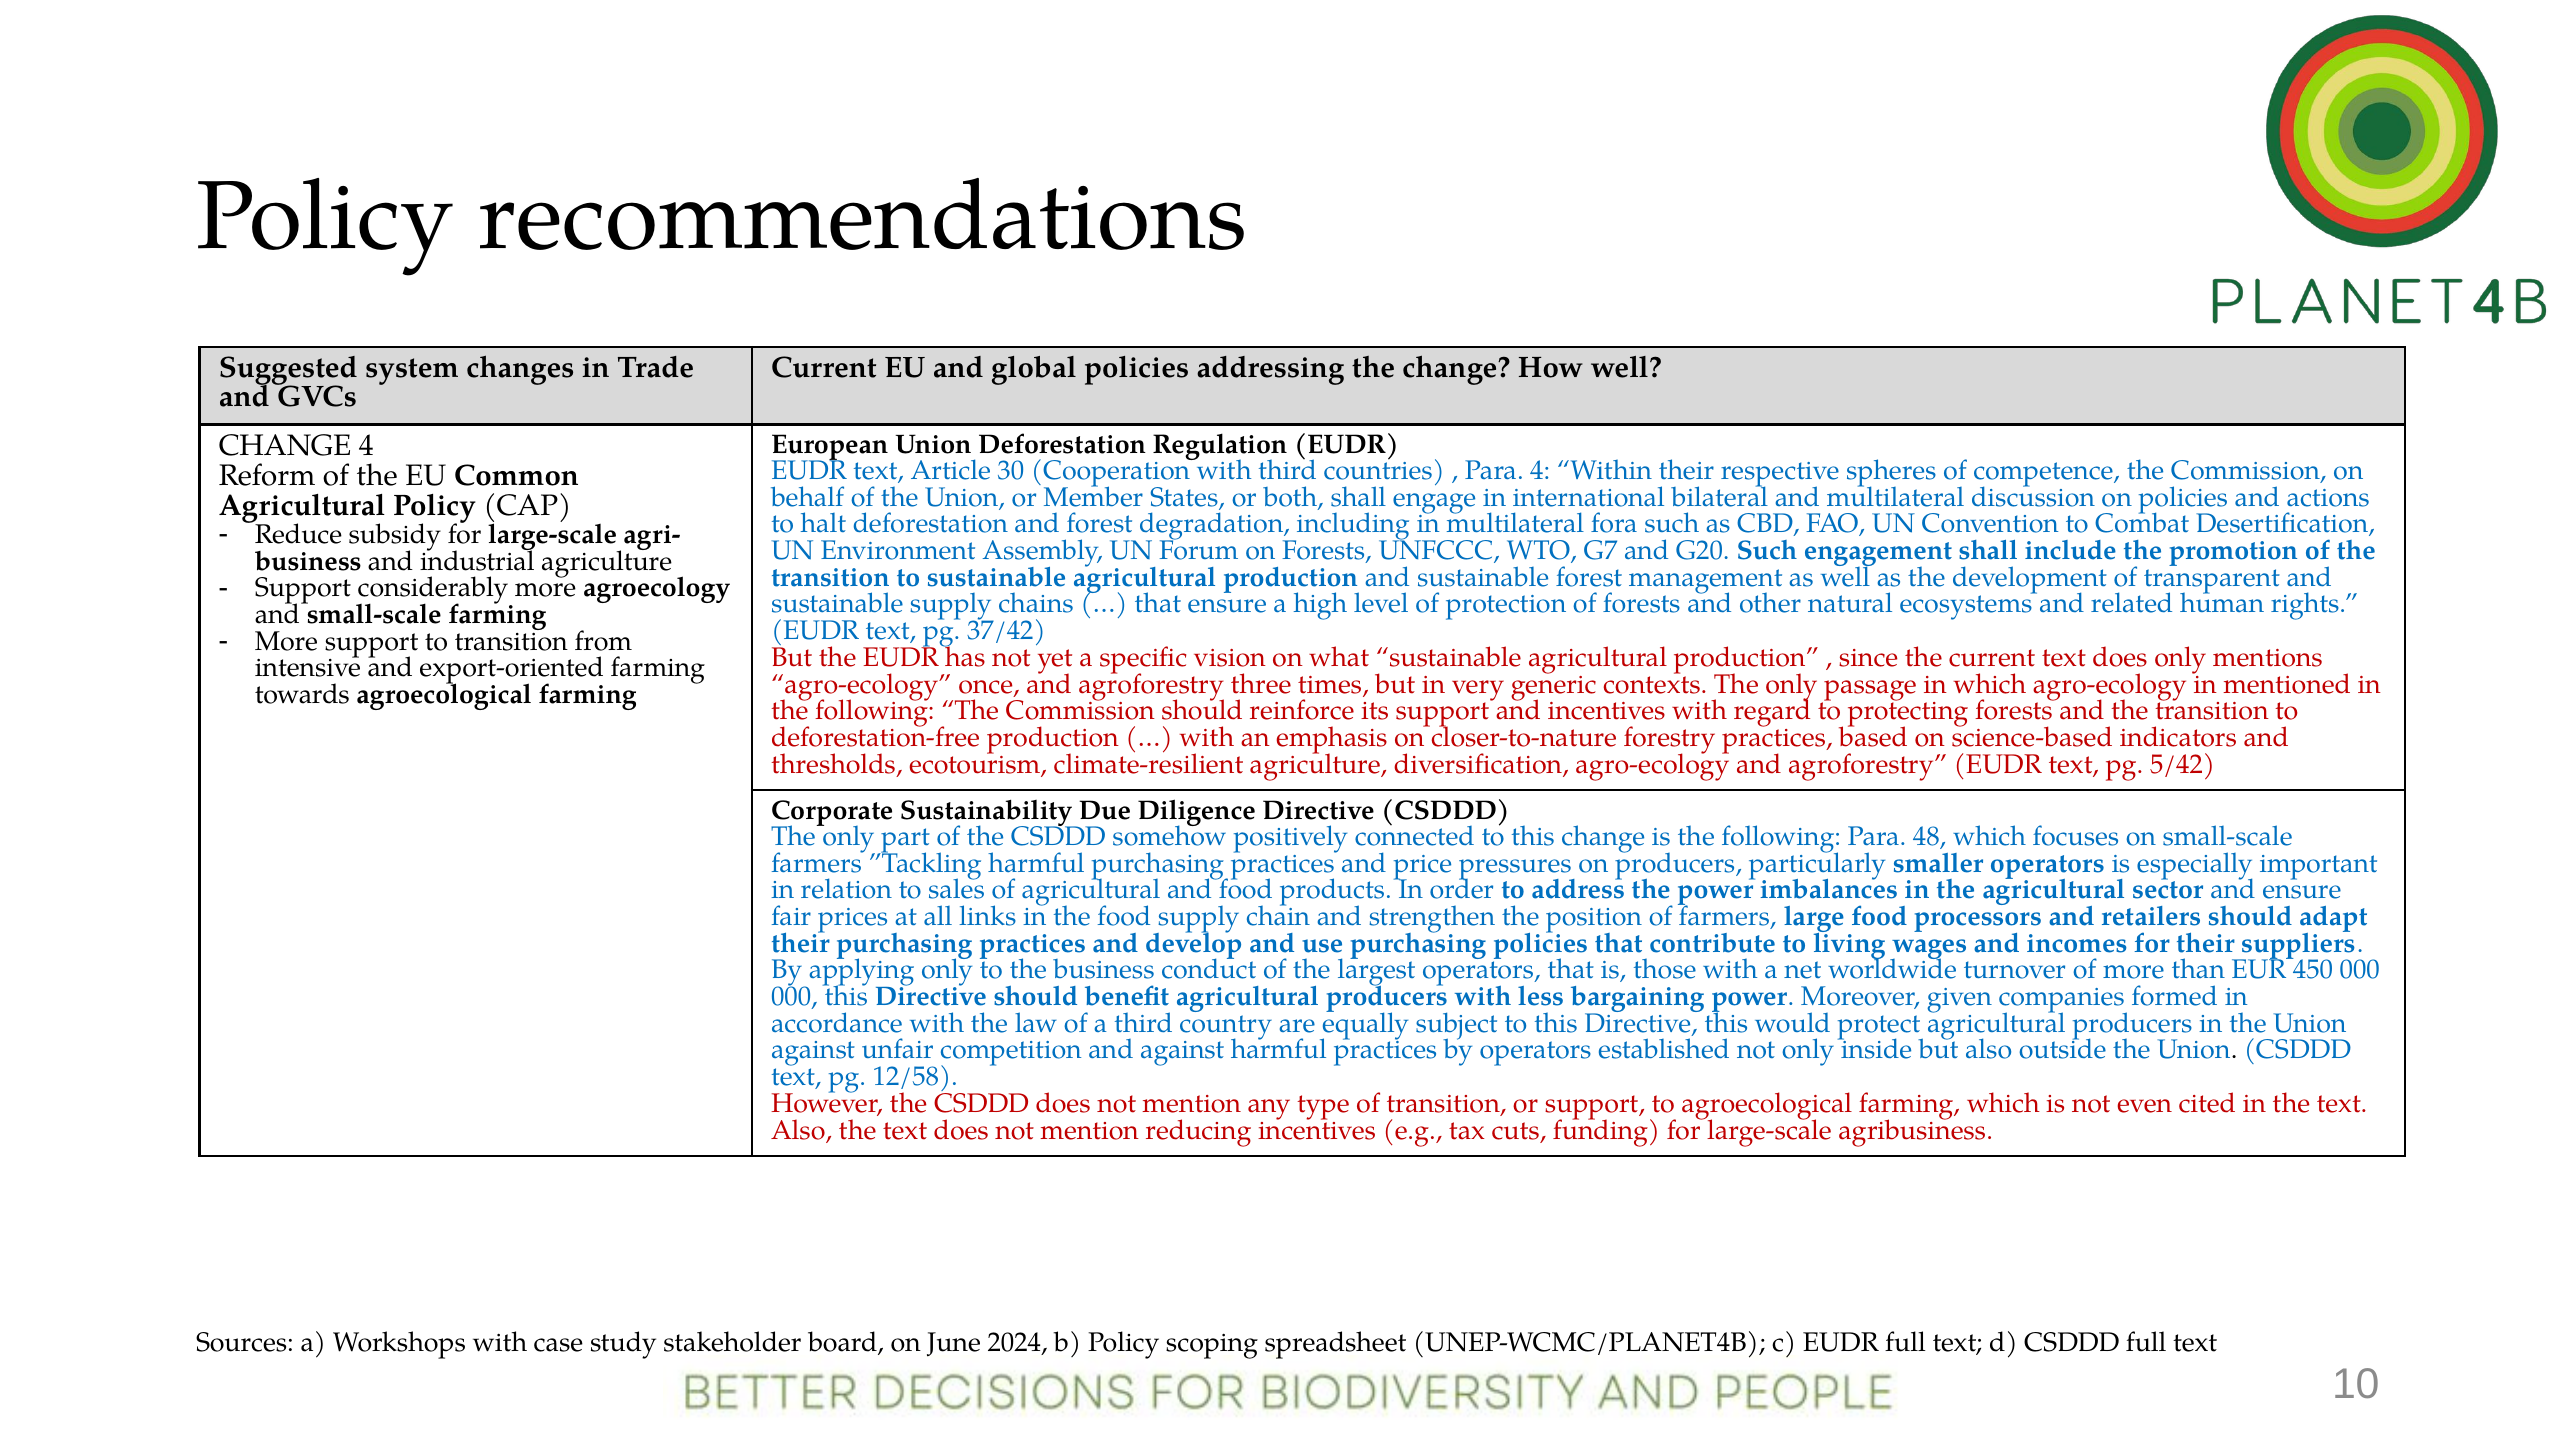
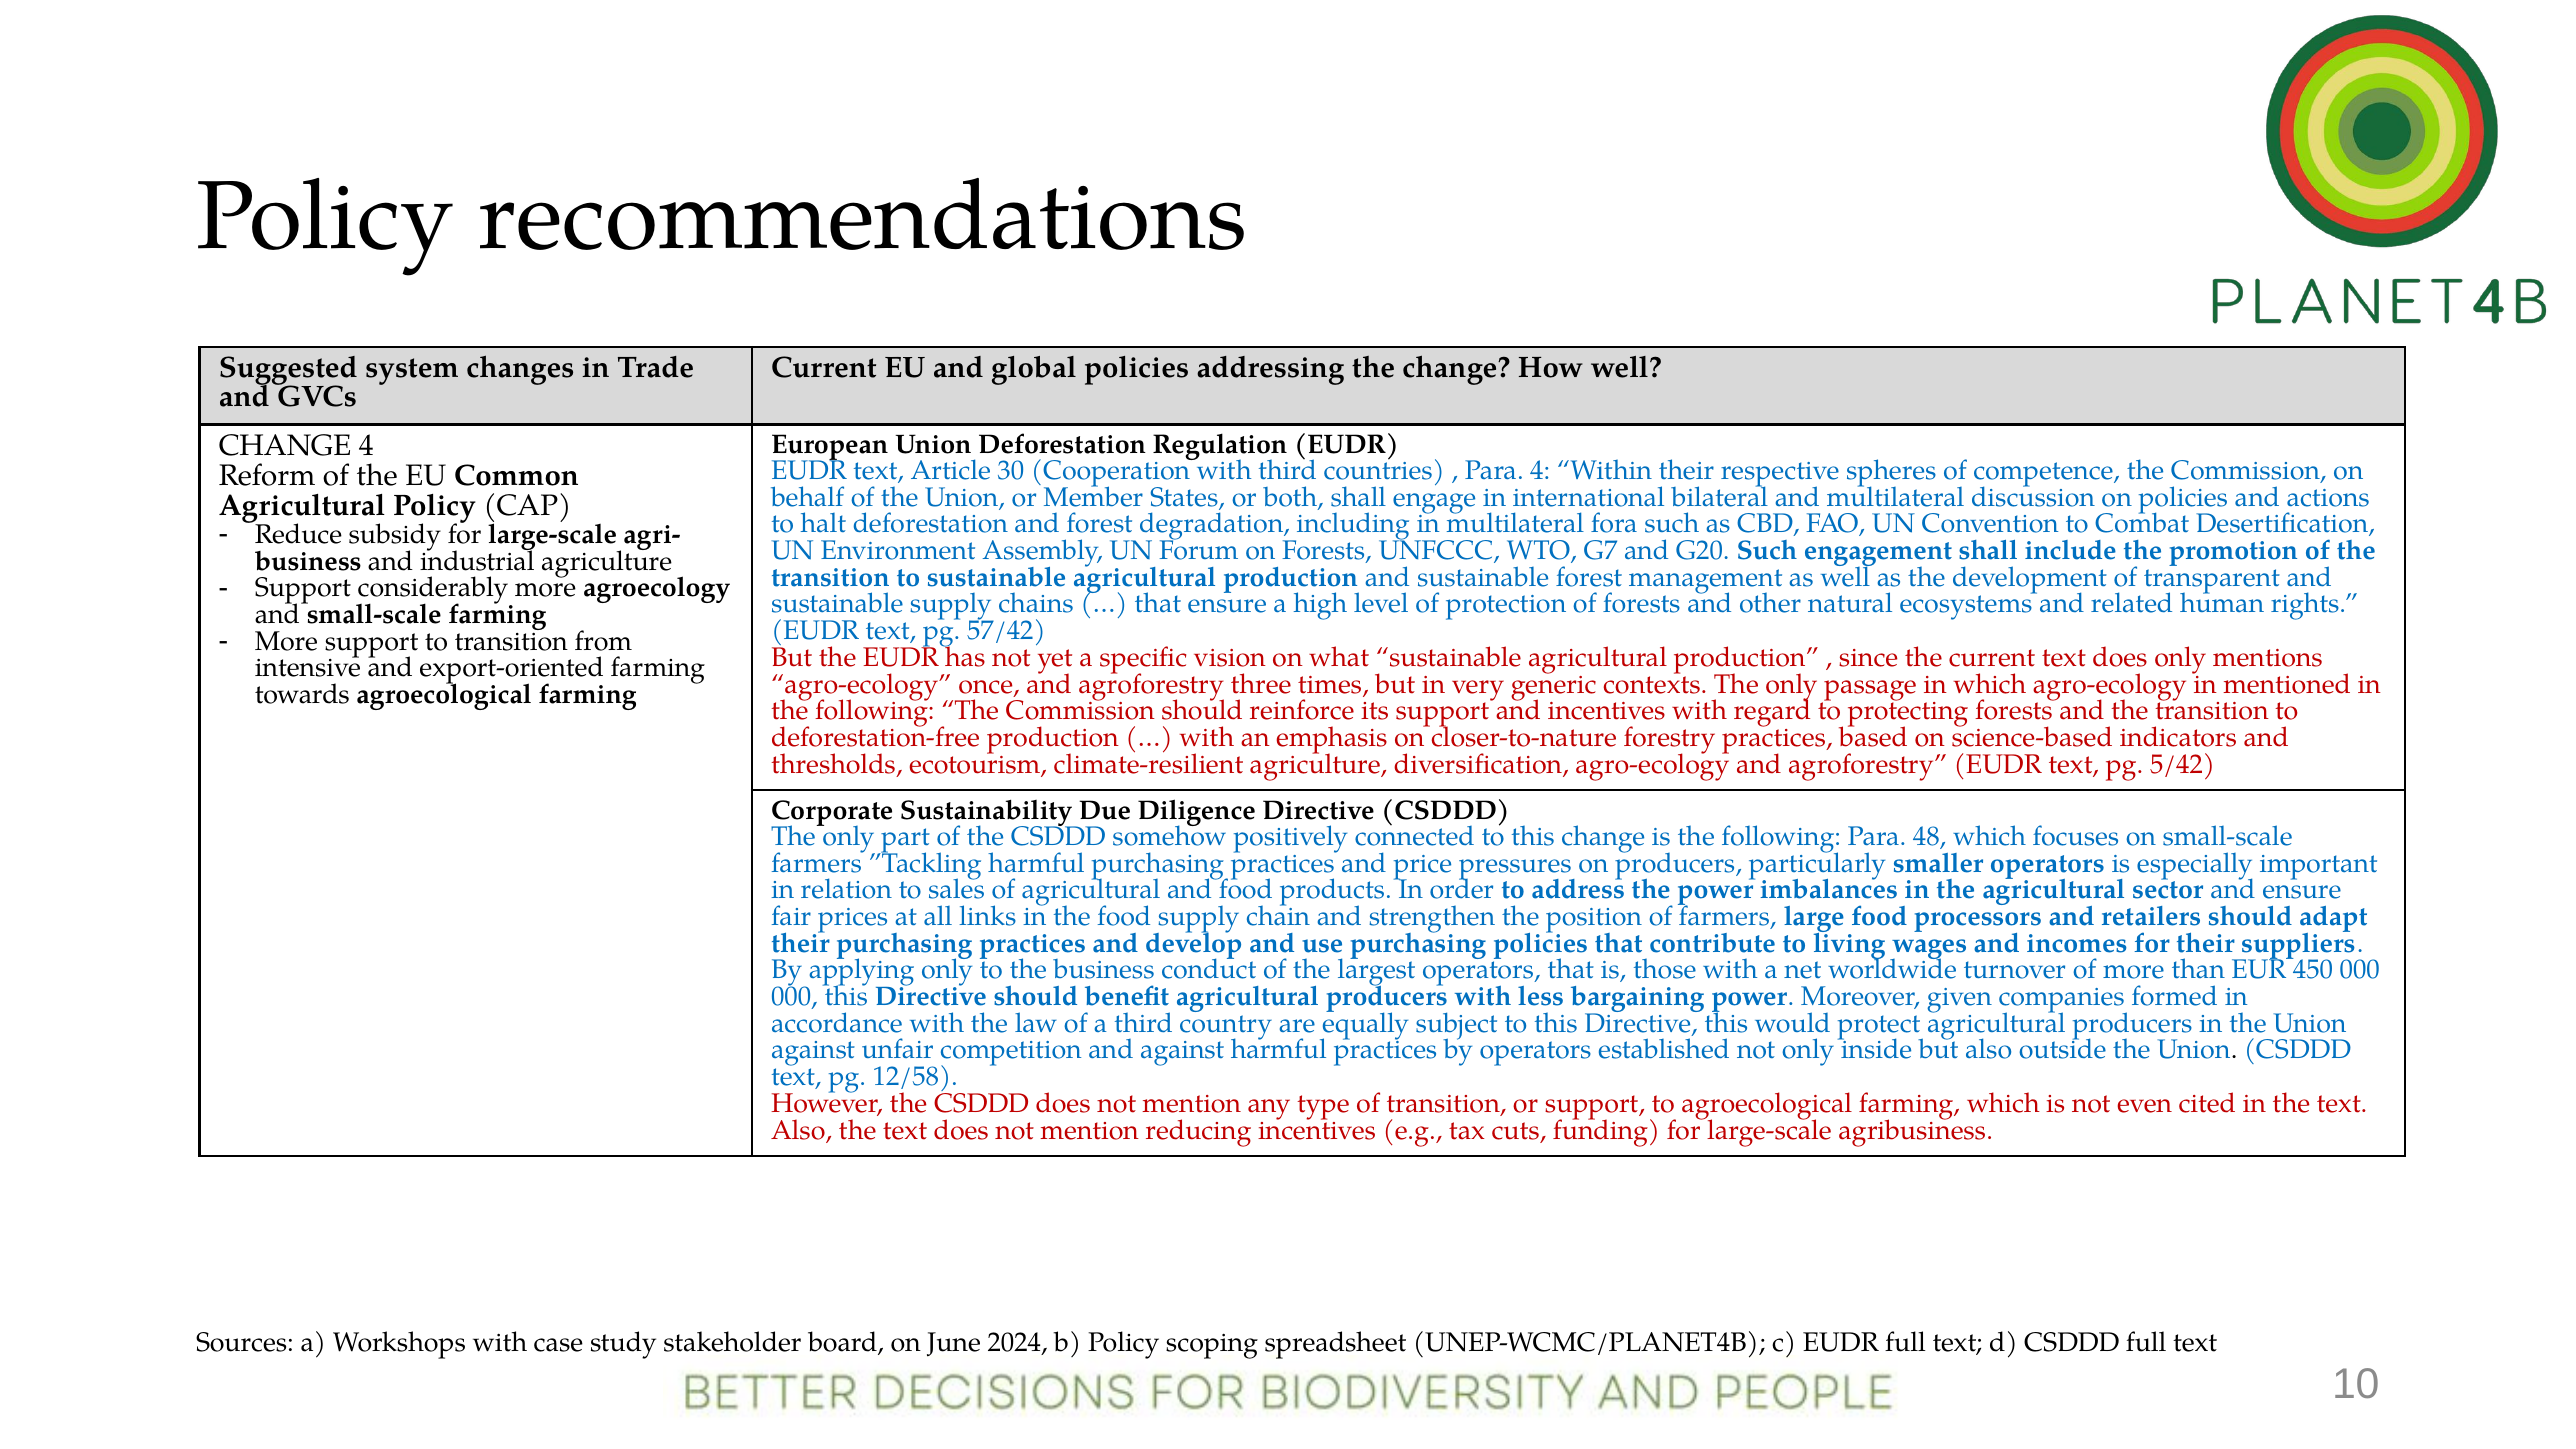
37/42: 37/42 -> 57/42
